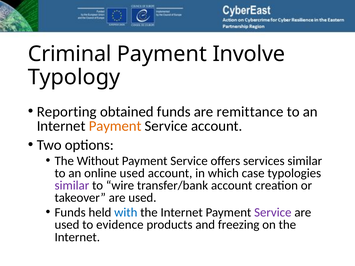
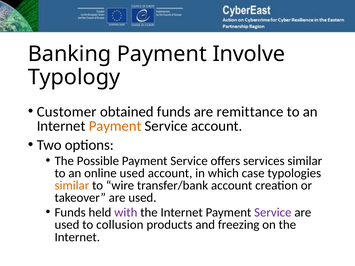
Criminal: Criminal -> Banking
Reporting: Reporting -> Customer
Without: Without -> Possible
similar at (72, 186) colour: purple -> orange
with colour: blue -> purple
evidence: evidence -> collusion
